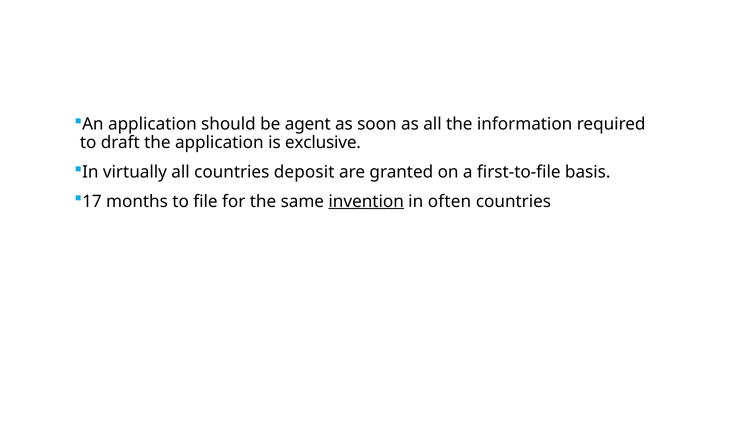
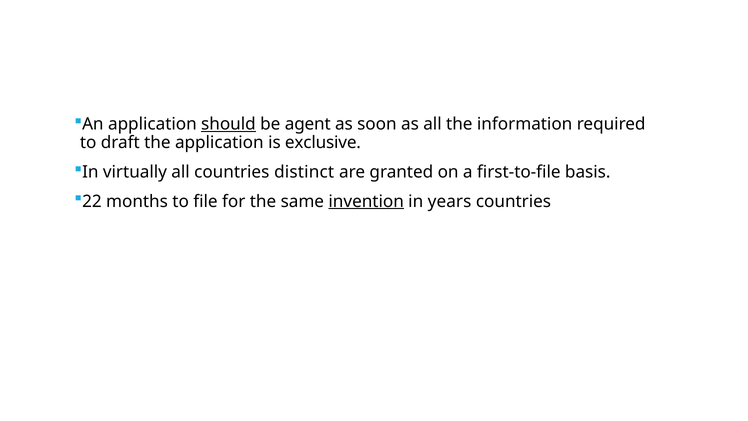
should underline: none -> present
deposit: deposit -> distinct
17: 17 -> 22
often: often -> years
